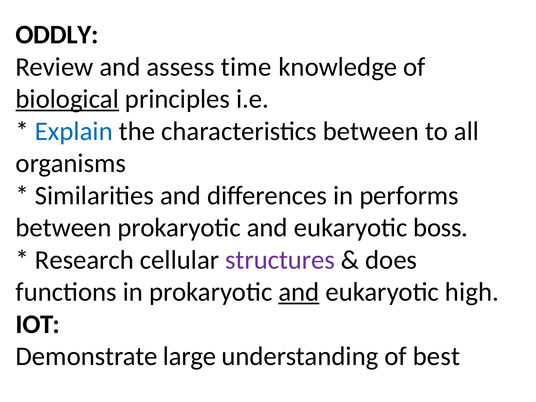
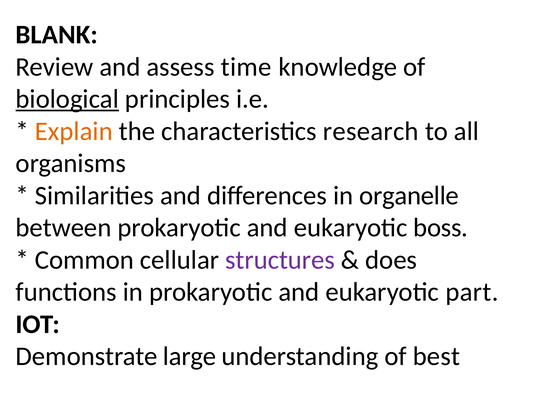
ODDLY: ODDLY -> BLANK
Explain colour: blue -> orange
characteristics between: between -> research
performs: performs -> organelle
Research: Research -> Common
and at (299, 292) underline: present -> none
high: high -> part
